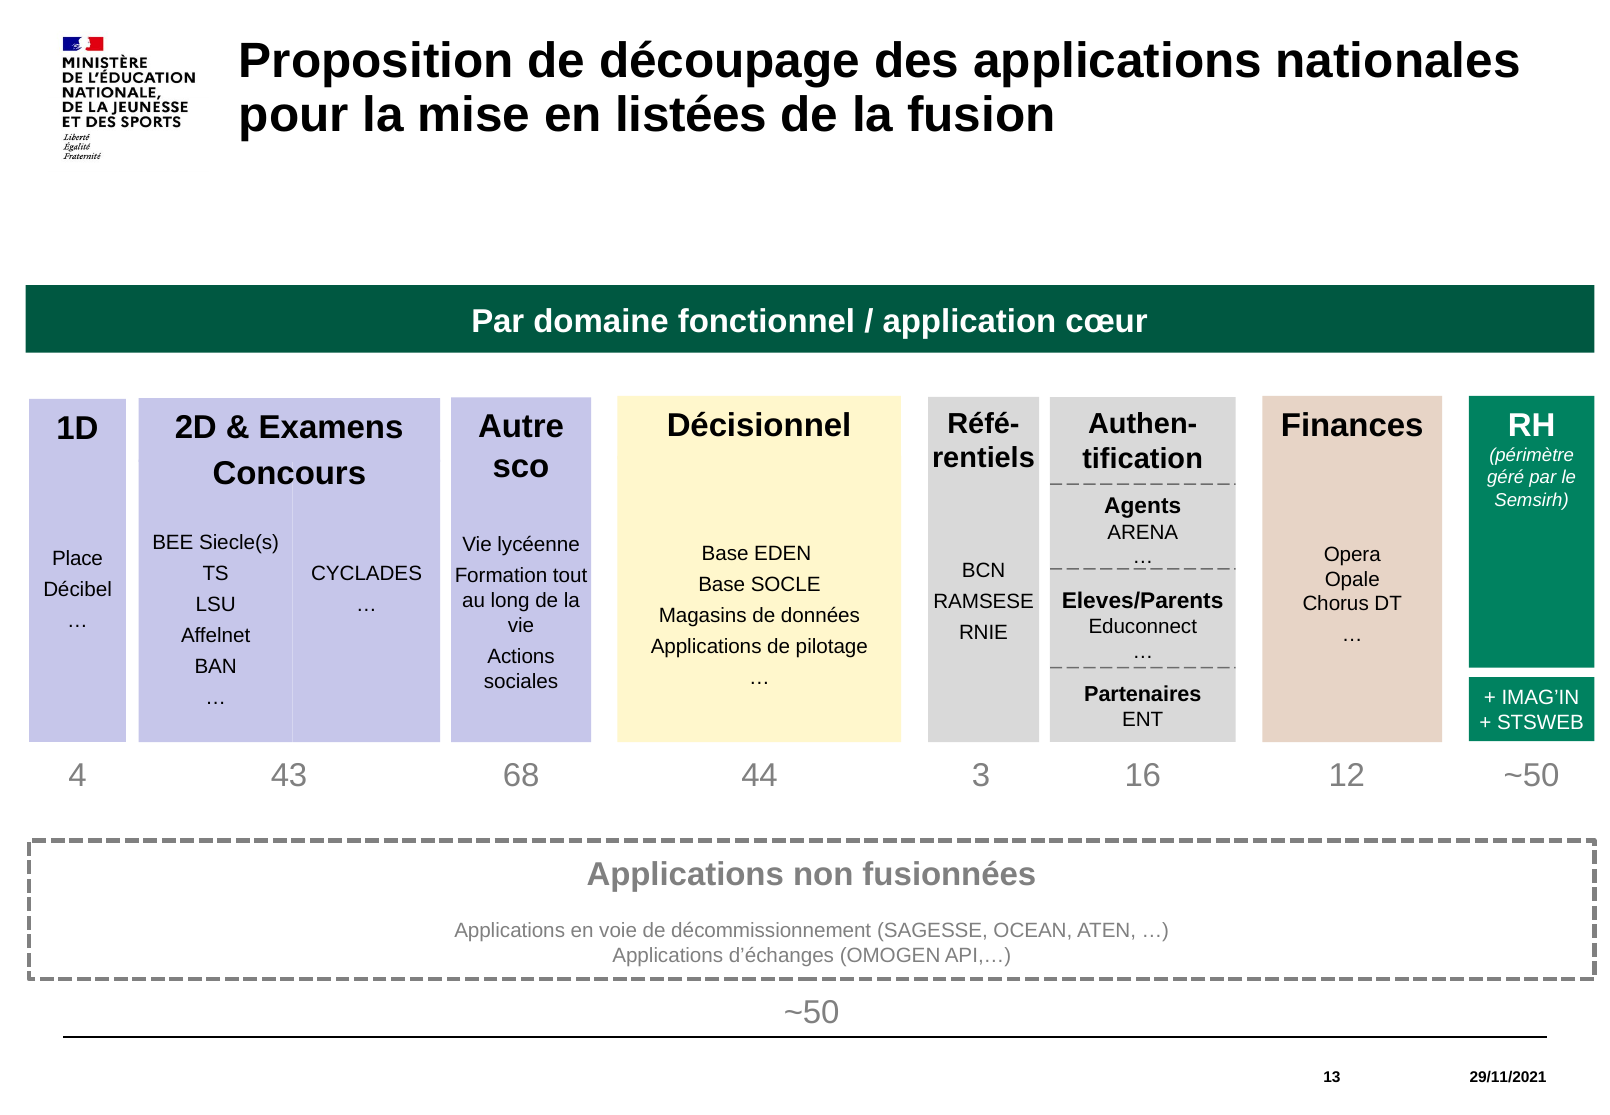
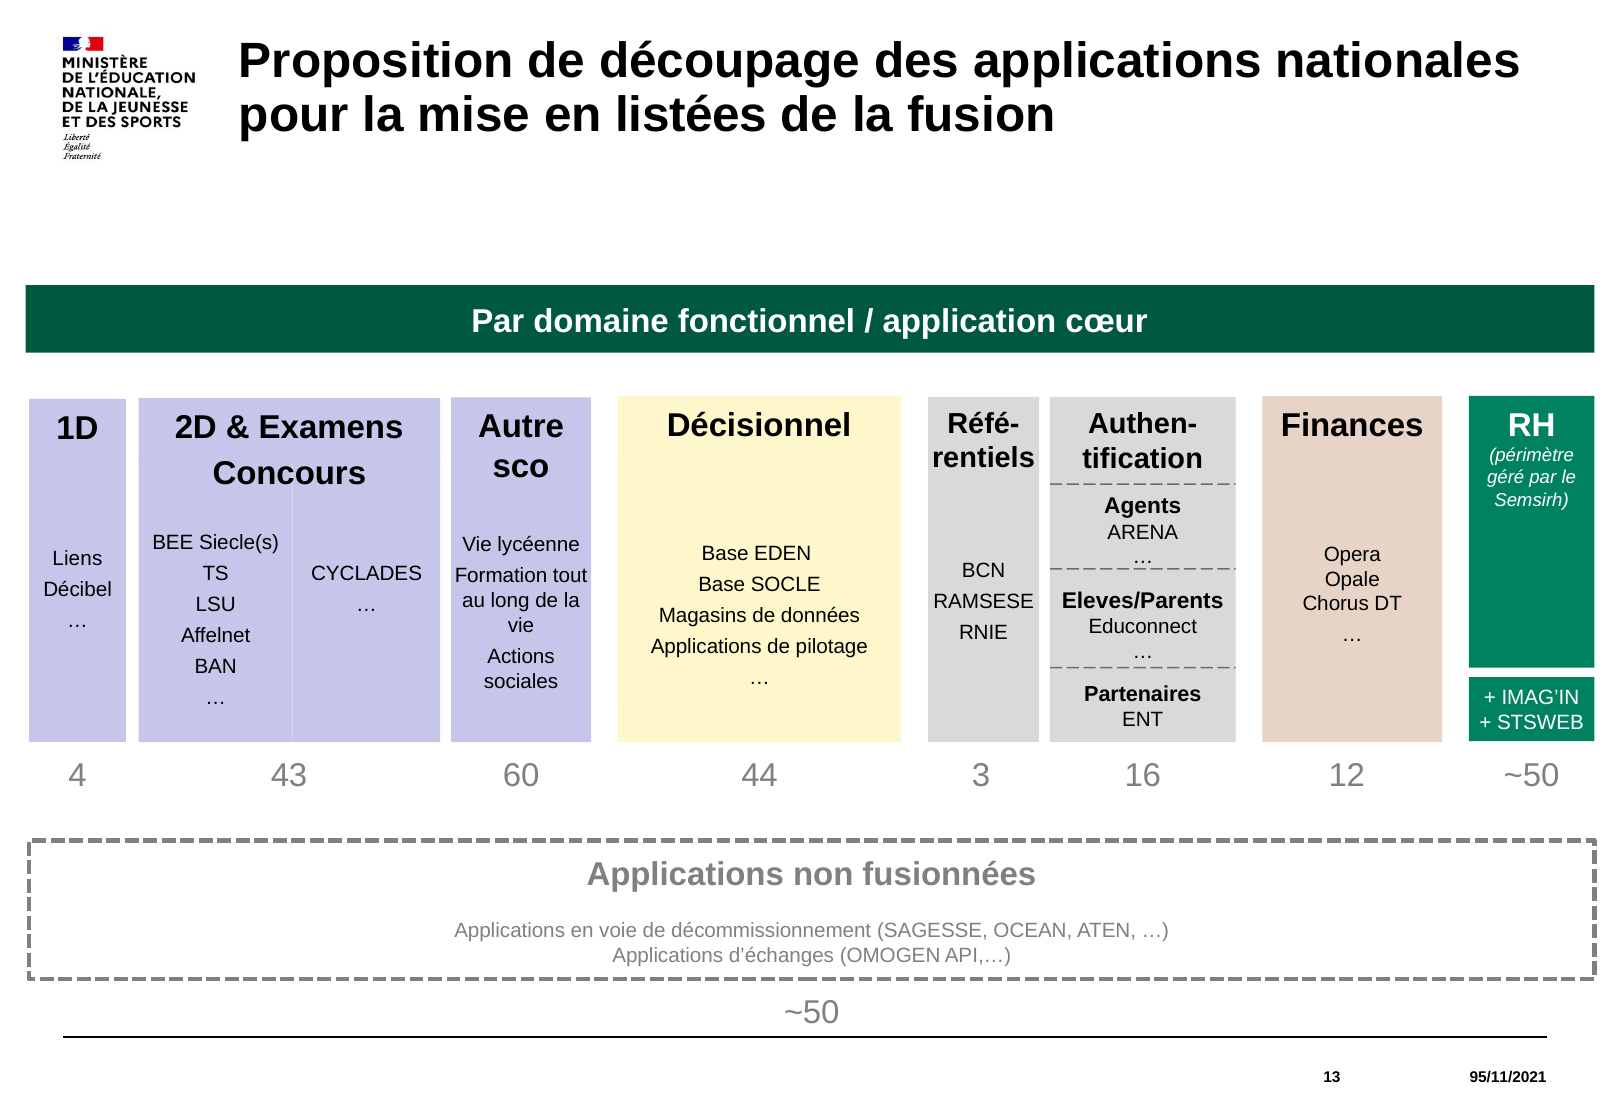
Place: Place -> Liens
68: 68 -> 60
29/11/2021: 29/11/2021 -> 95/11/2021
